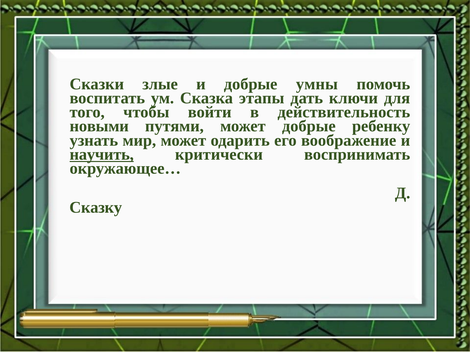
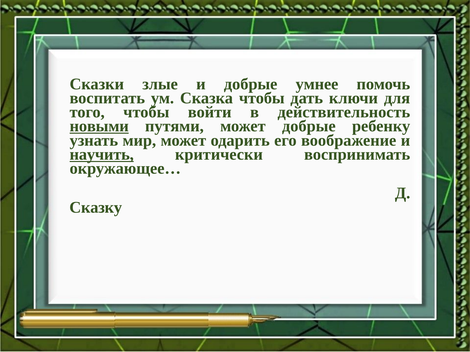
умны: умны -> умнее
Сказка этапы: этапы -> чтобы
новыми underline: none -> present
